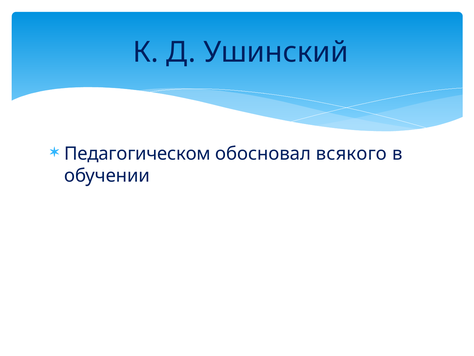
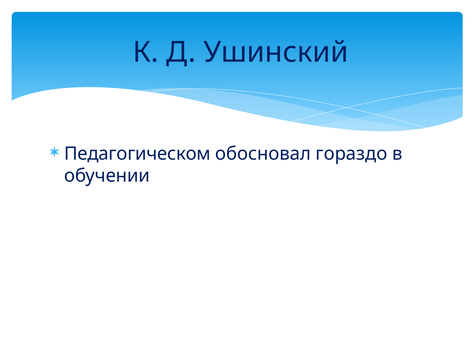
всякого: всякого -> гораздо
